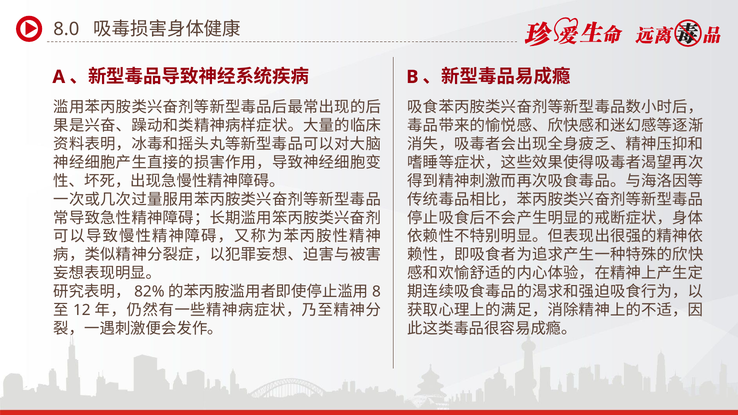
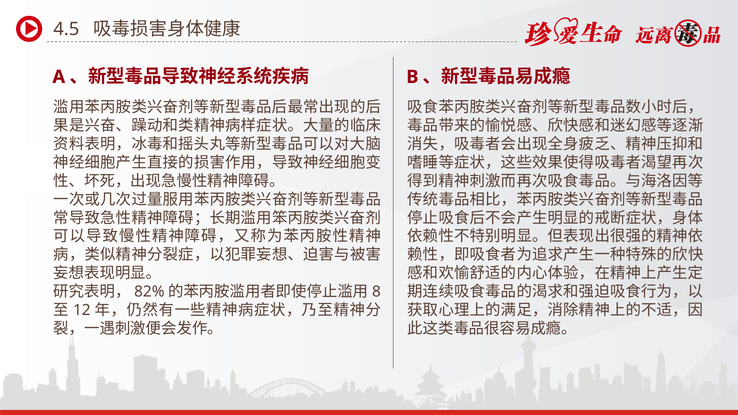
8.0: 8.0 -> 4.5
